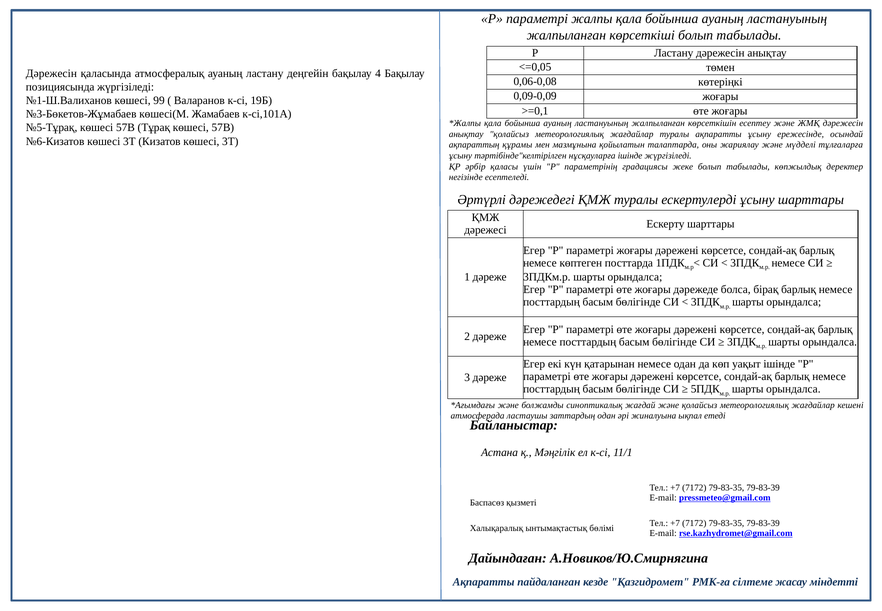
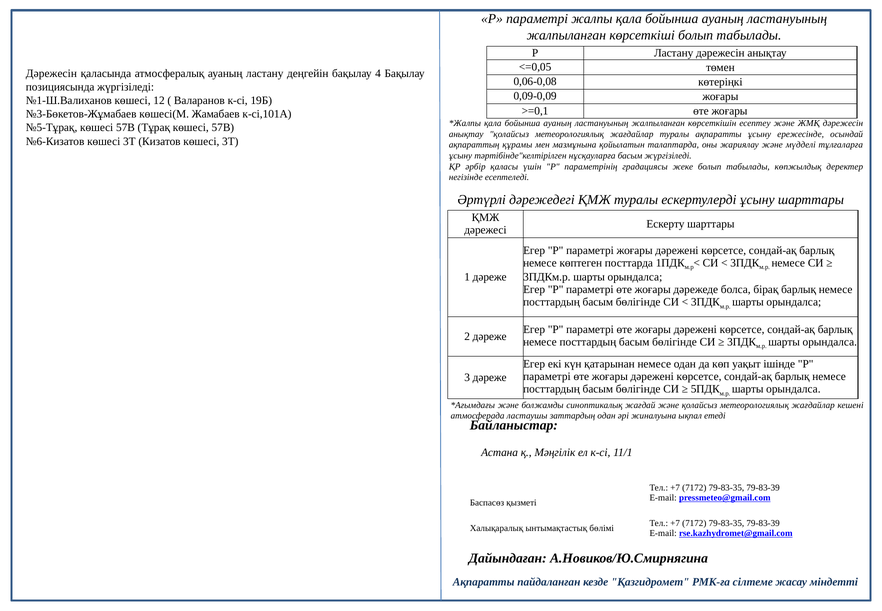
99: 99 -> 12
нұсқауларға ішінде: ішінде -> басым
